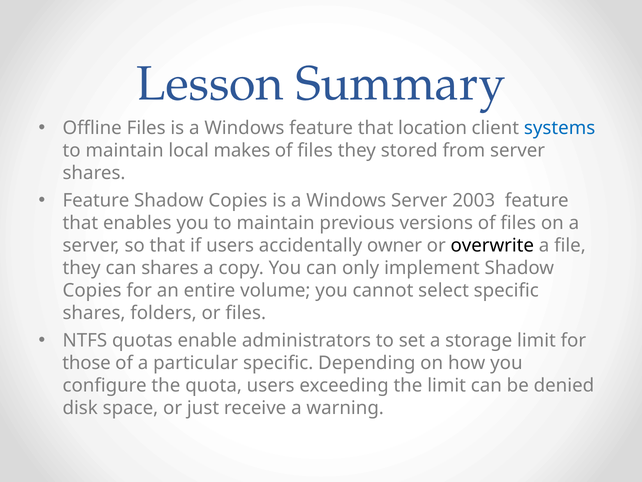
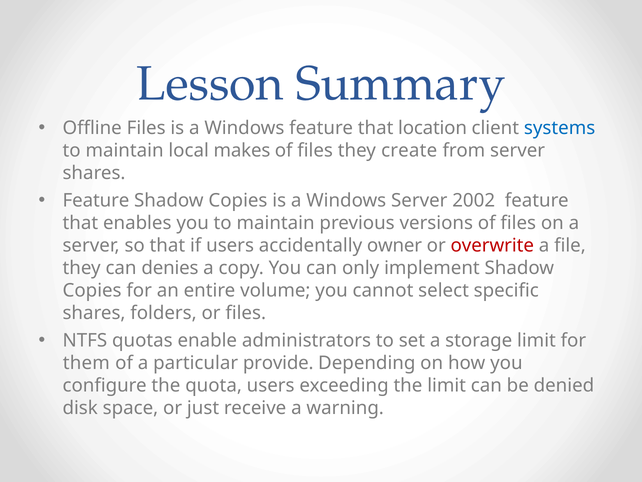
stored: stored -> create
2003: 2003 -> 2002
overwrite colour: black -> red
can shares: shares -> denies
those: those -> them
particular specific: specific -> provide
